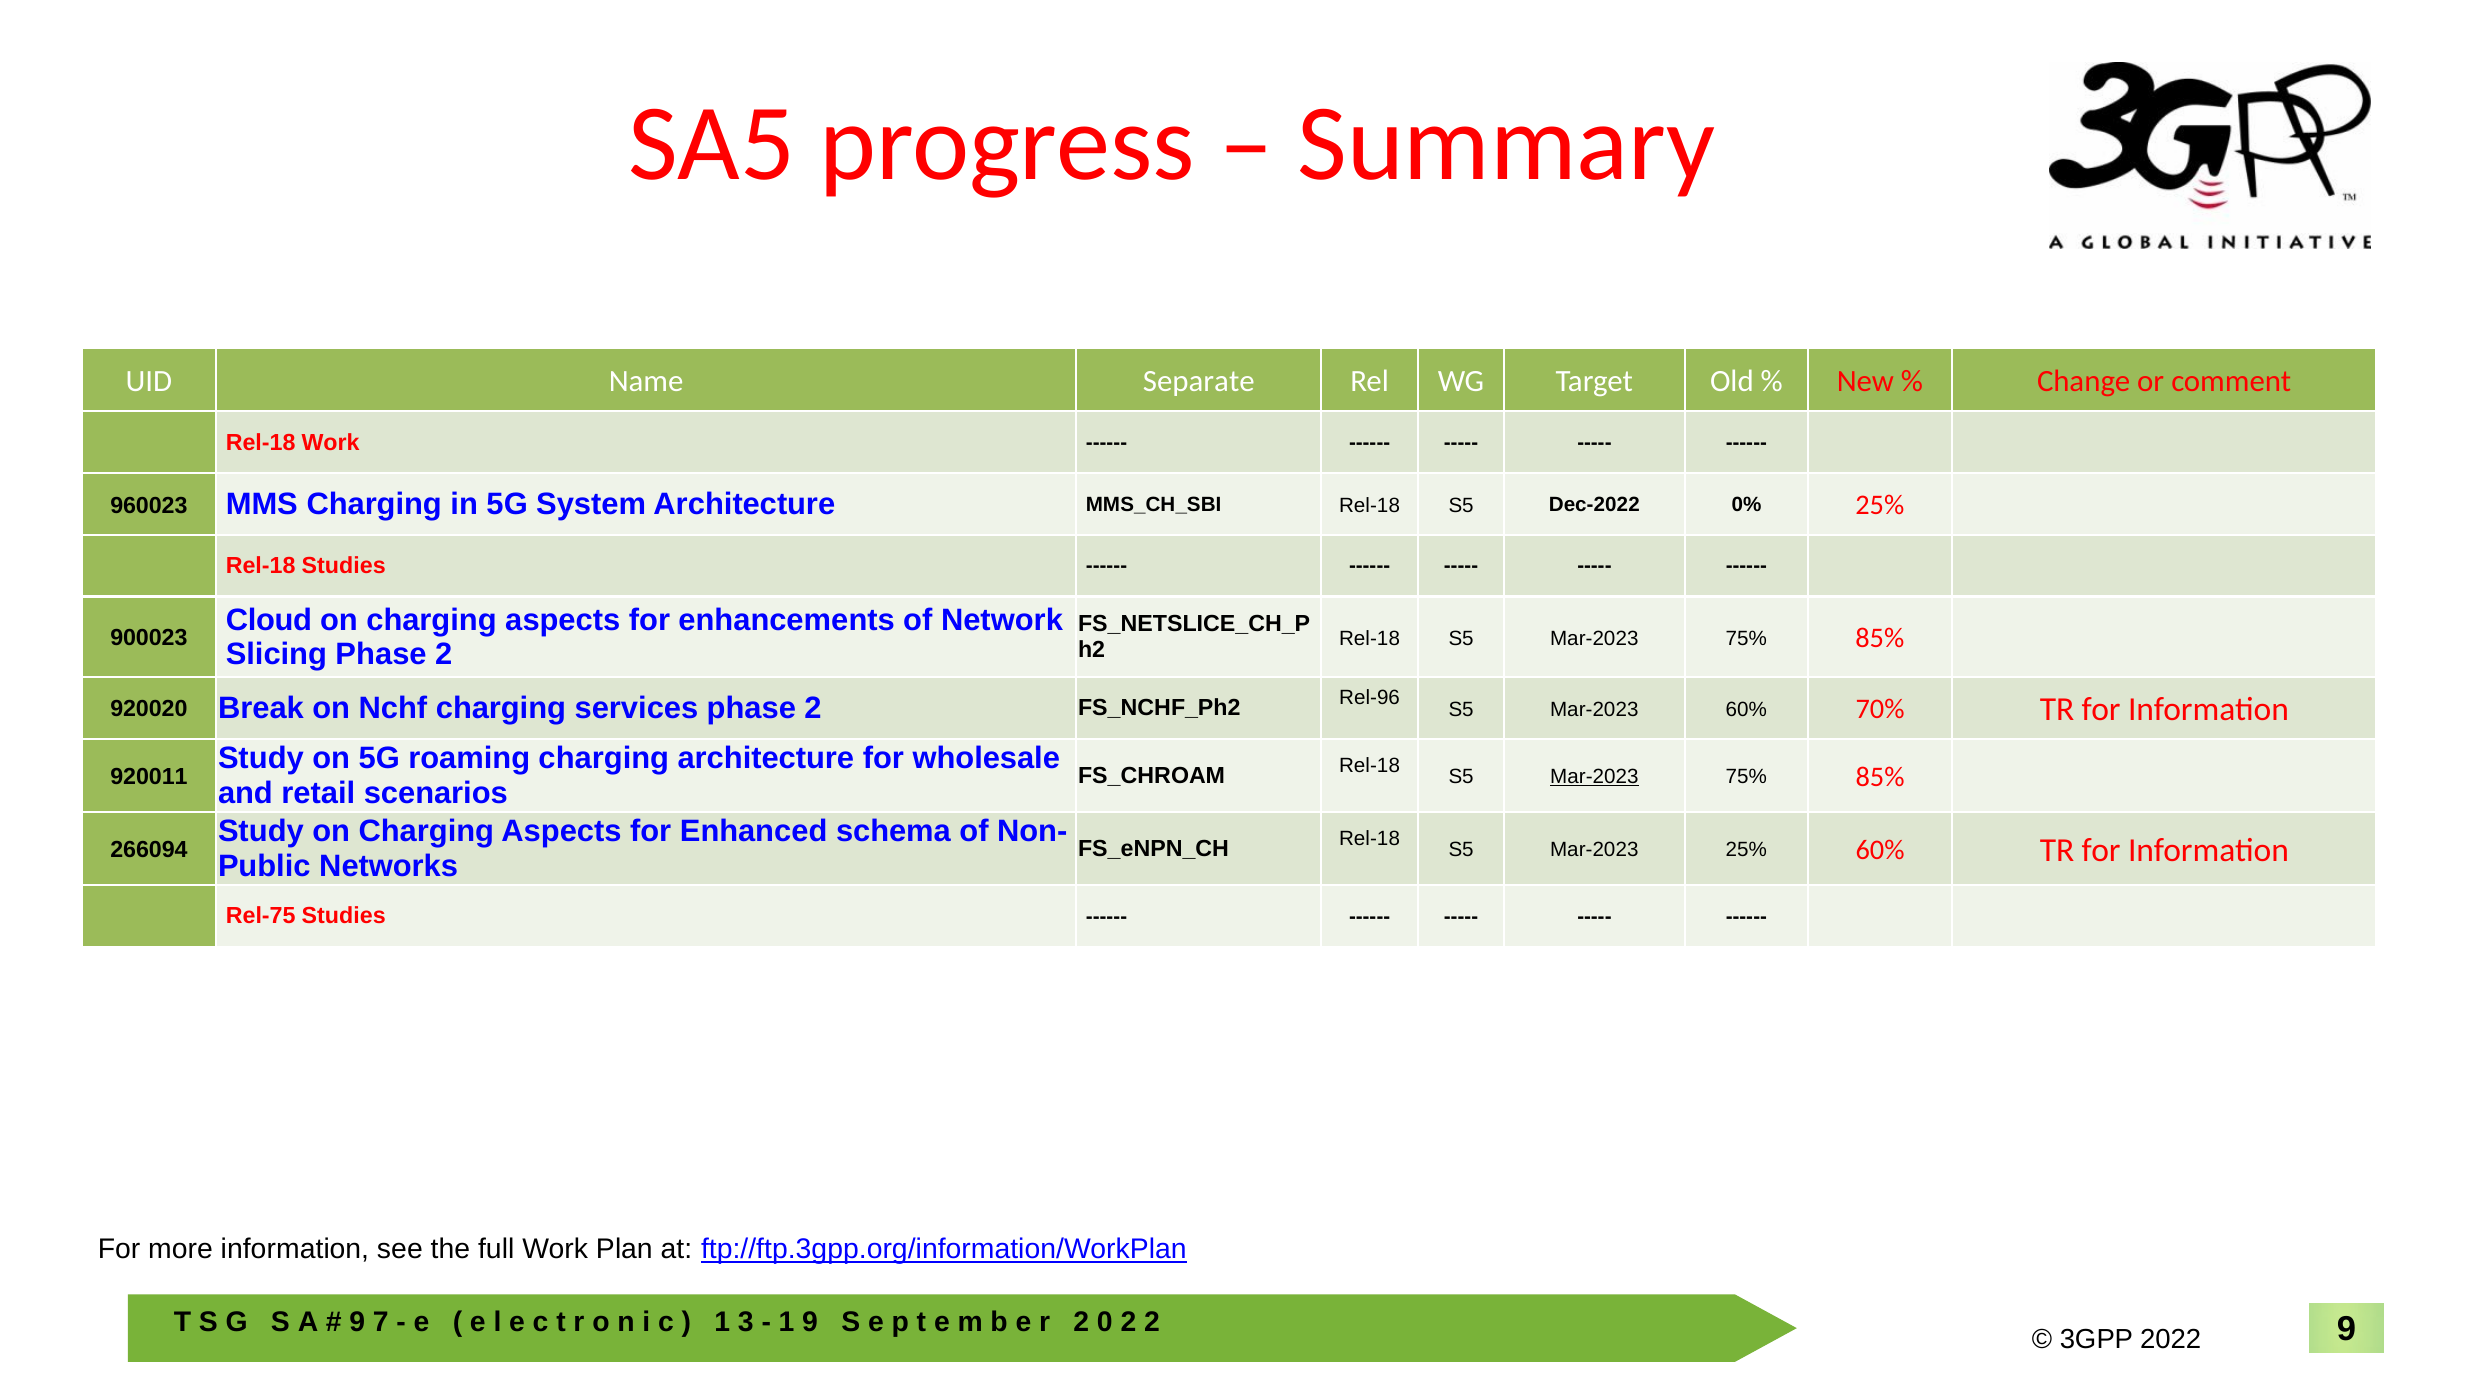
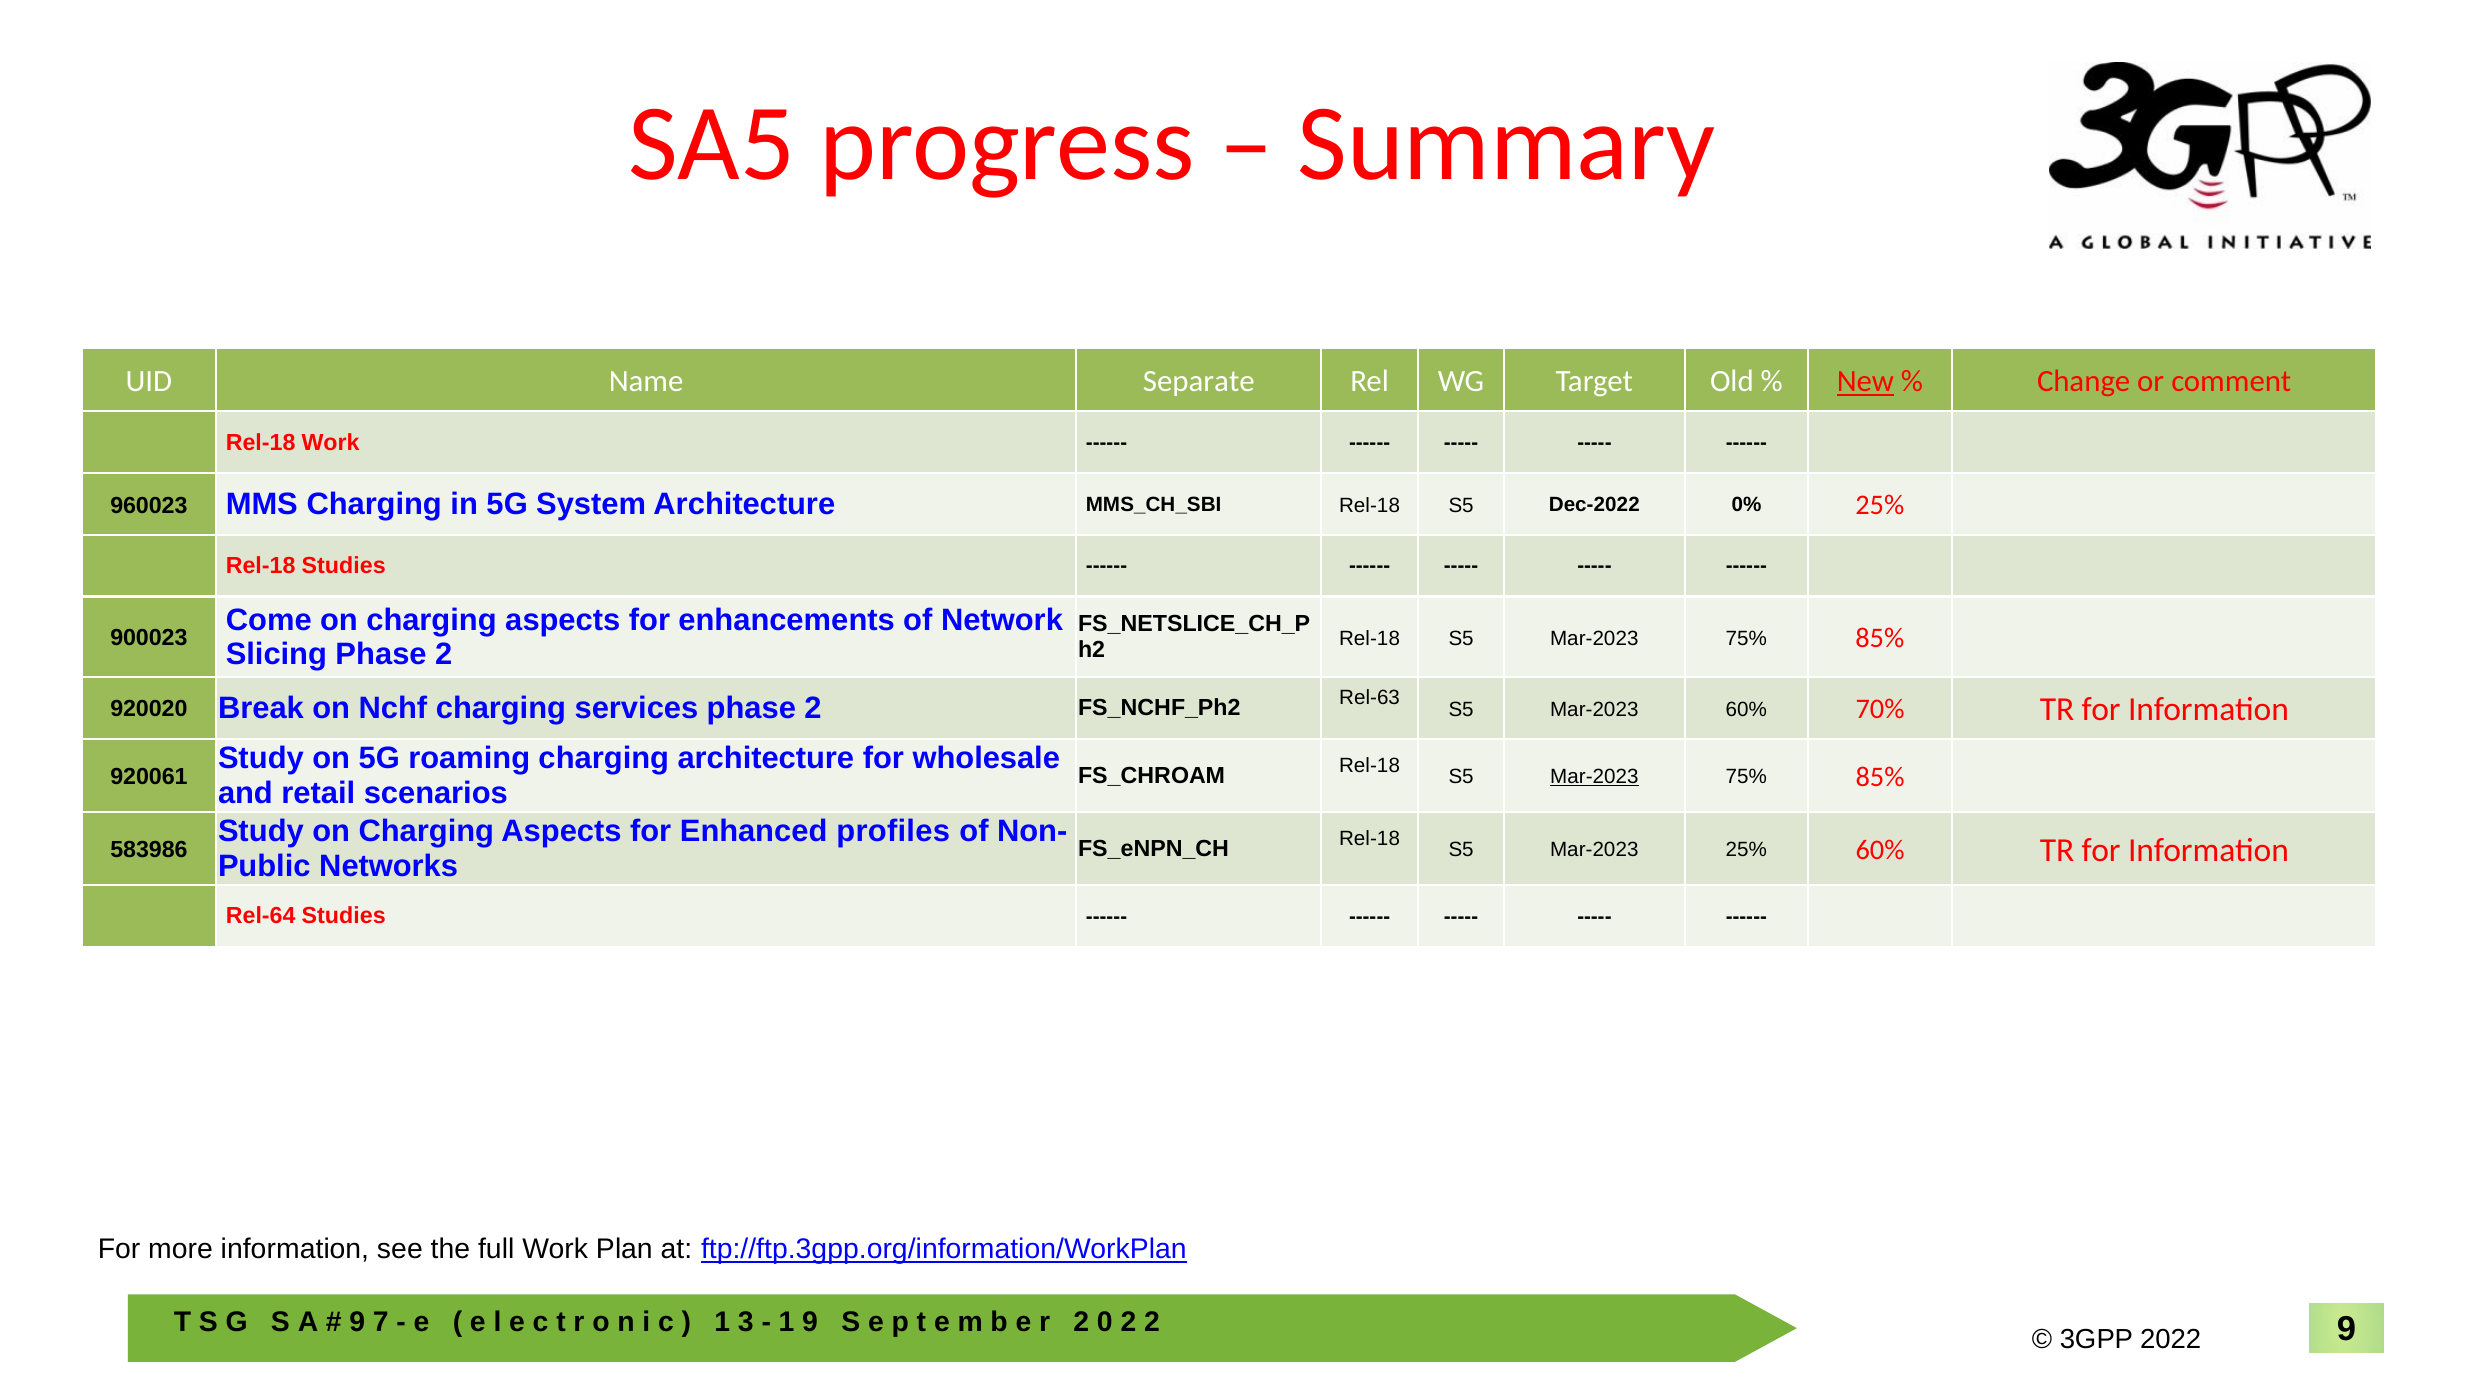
New underline: none -> present
Cloud: Cloud -> Come
Rel-96: Rel-96 -> Rel-63
920011: 920011 -> 920061
schema: schema -> profiles
266094: 266094 -> 583986
Rel-75: Rel-75 -> Rel-64
